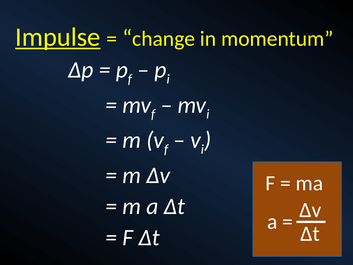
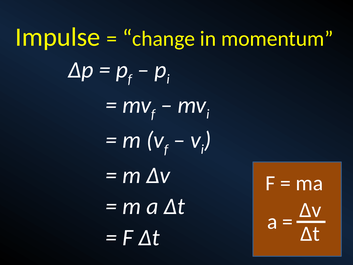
Impulse underline: present -> none
